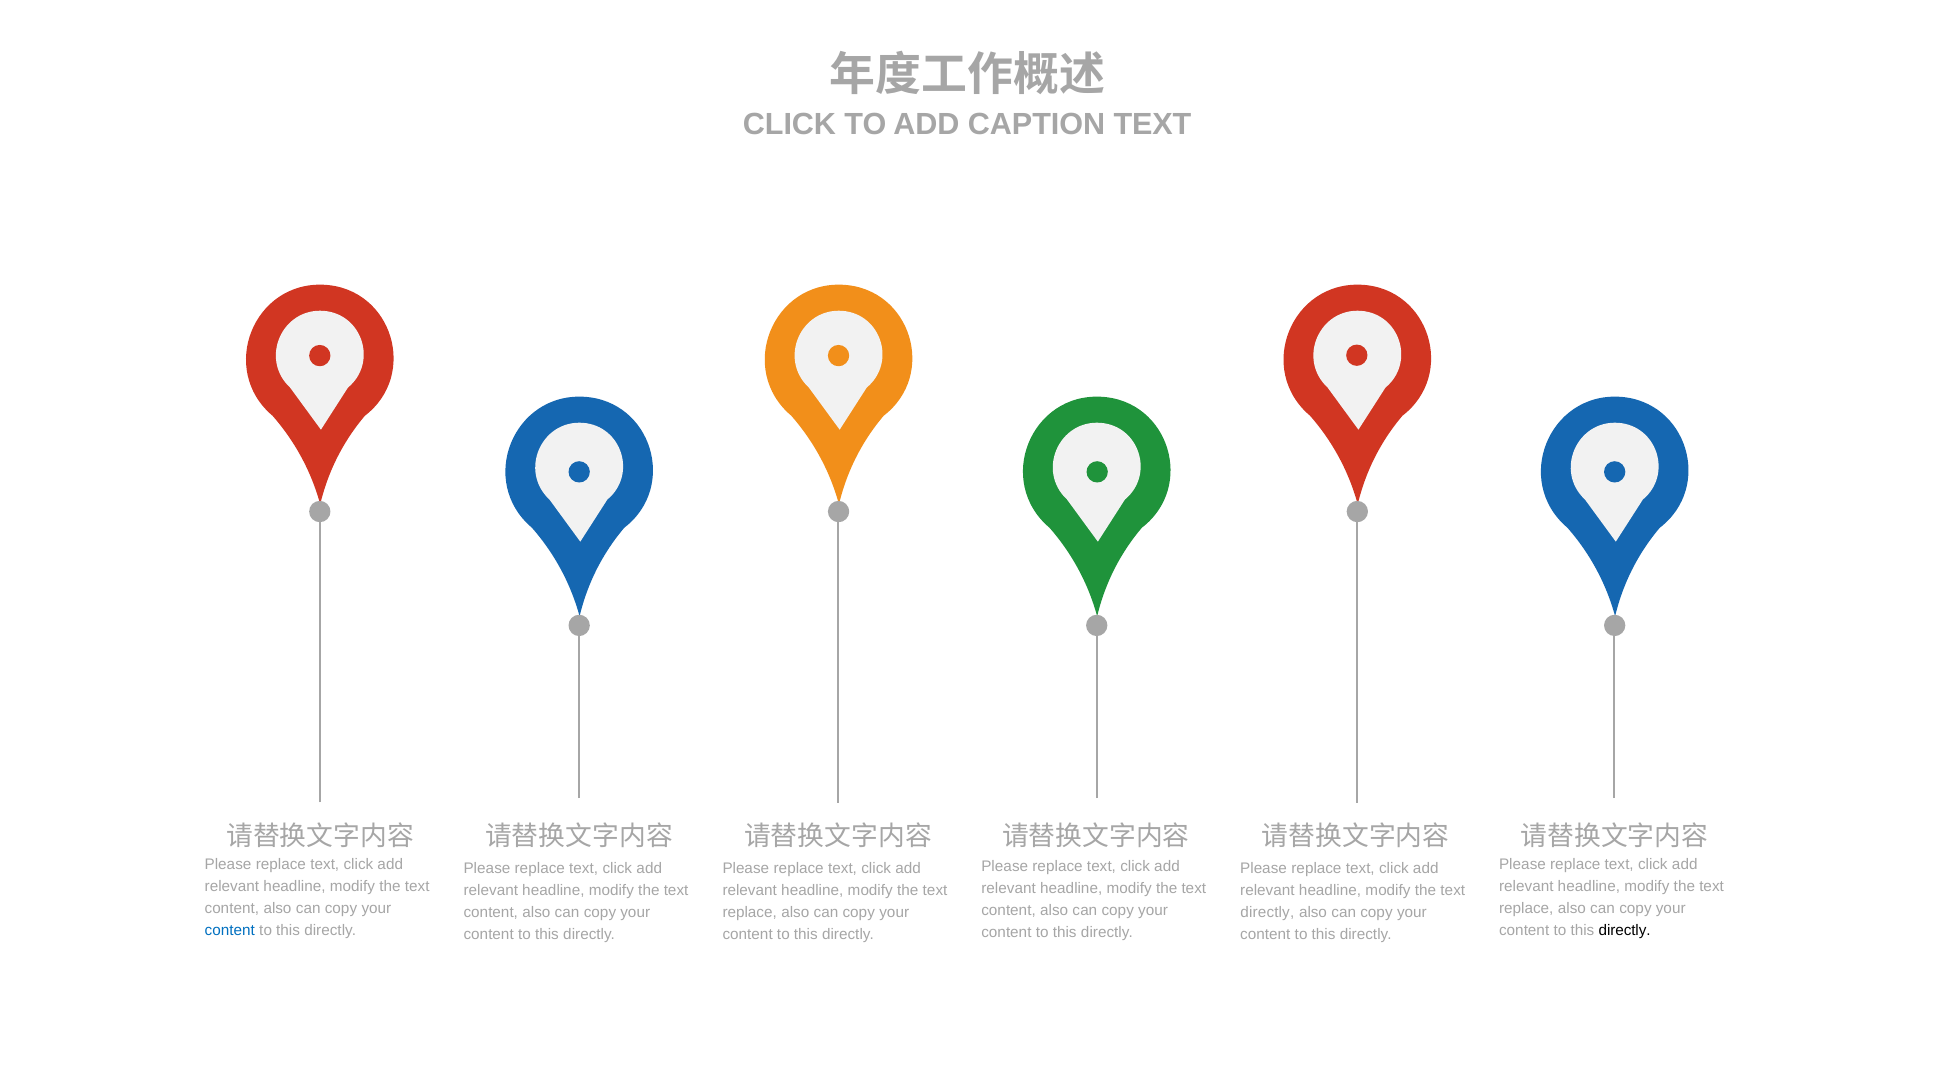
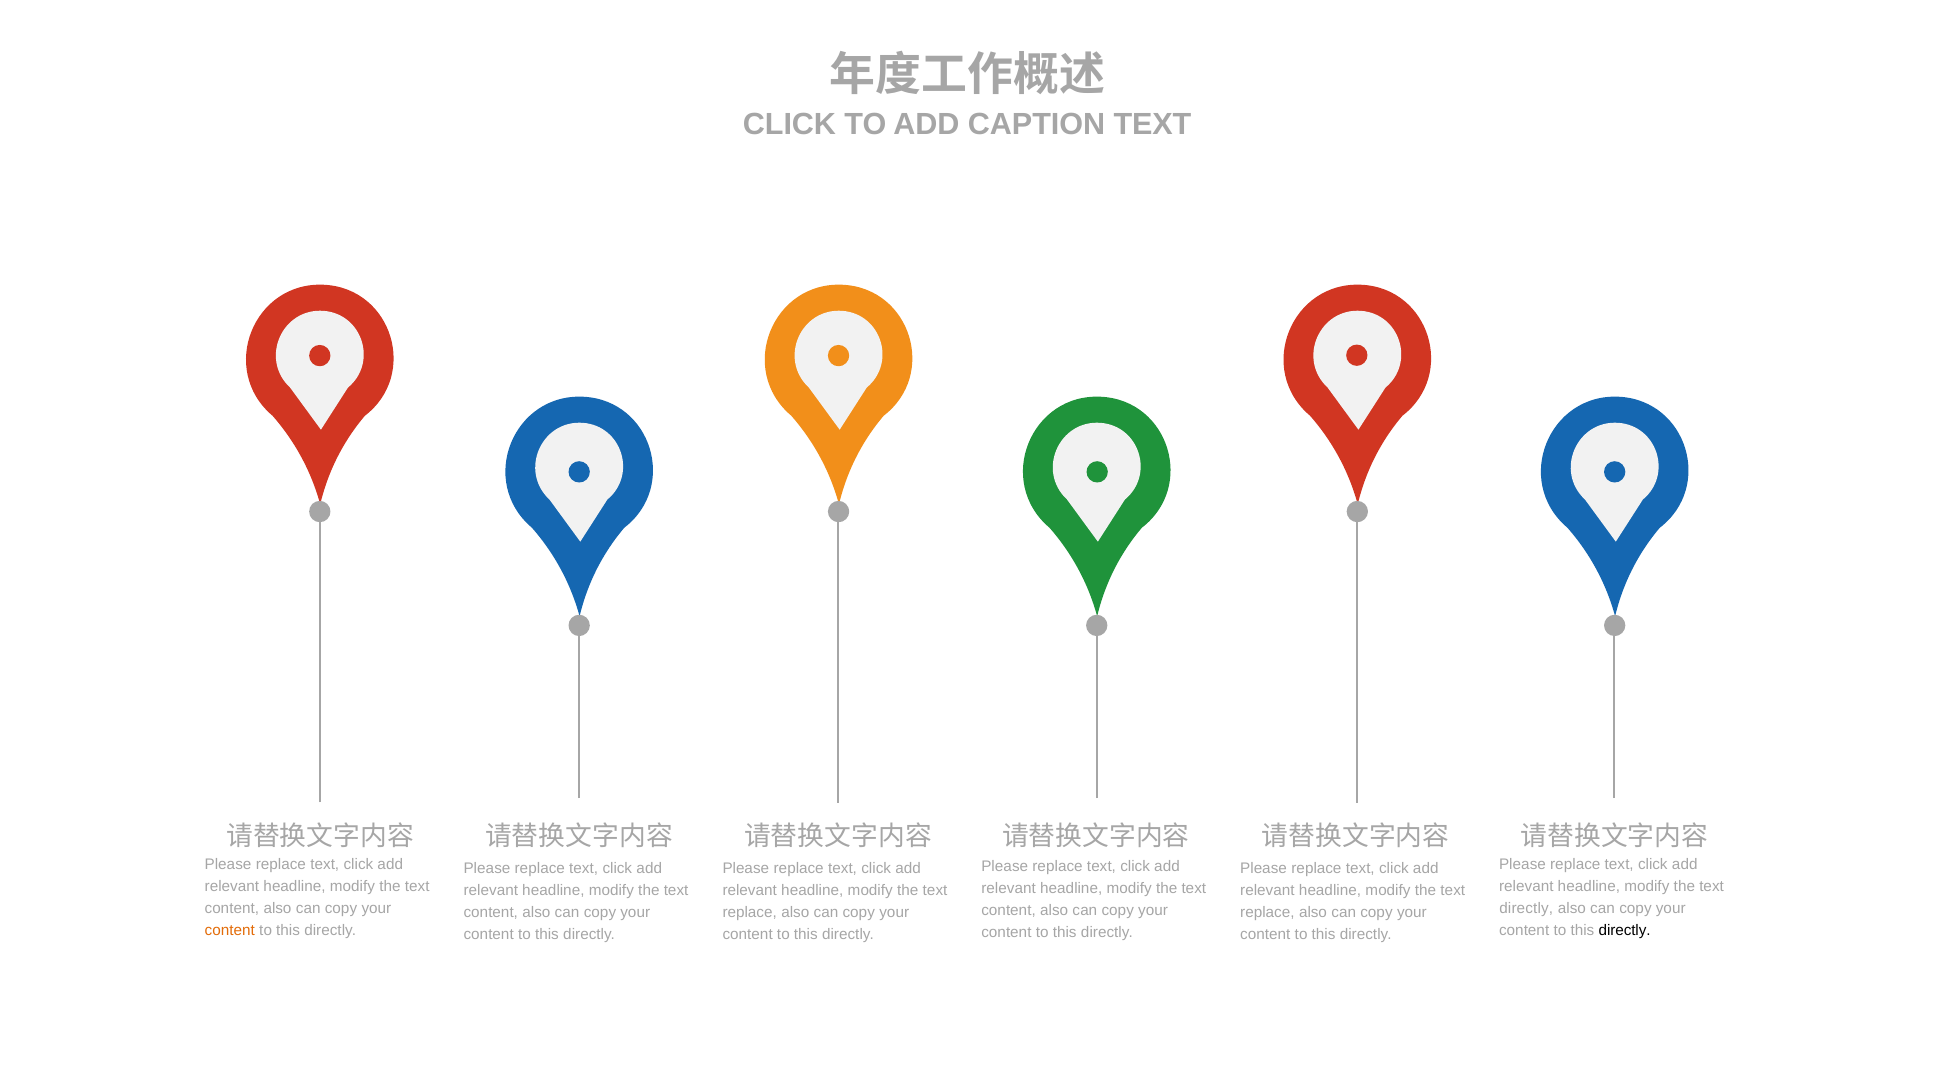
replace at (1526, 908): replace -> directly
directly at (1267, 912): directly -> replace
content at (230, 929) colour: blue -> orange
